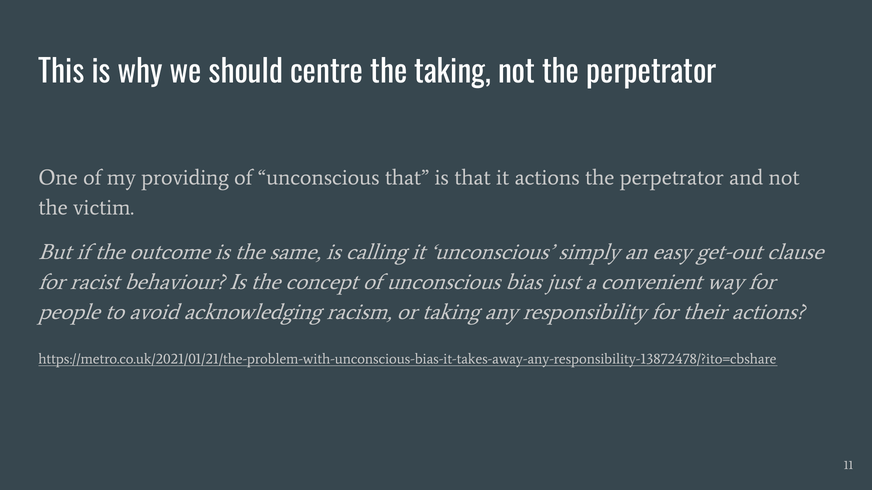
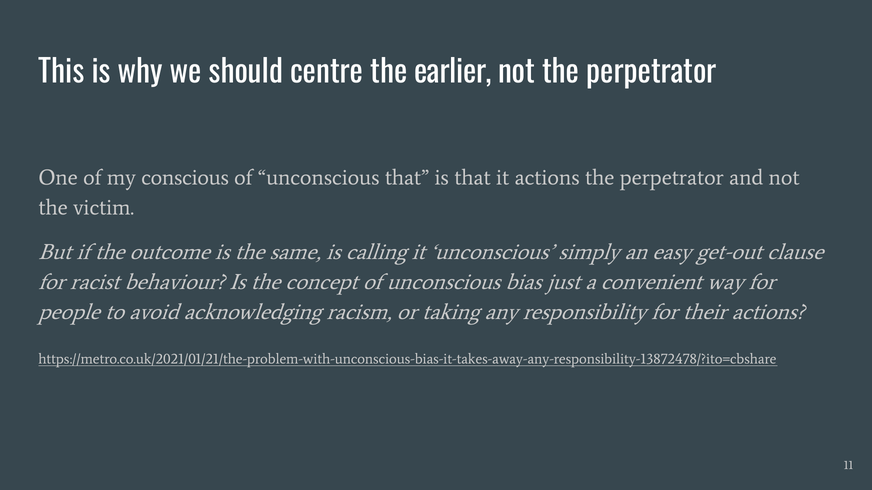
the taking: taking -> earlier
providing: providing -> conscious
